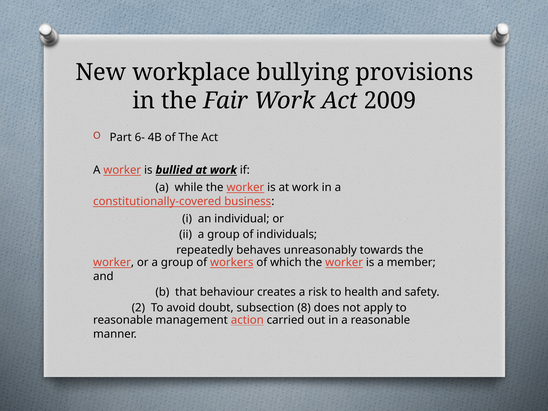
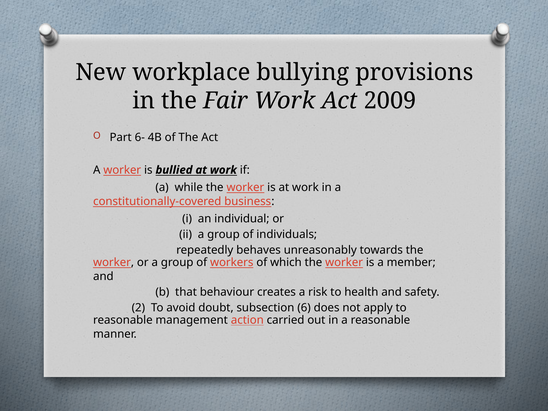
8: 8 -> 6
